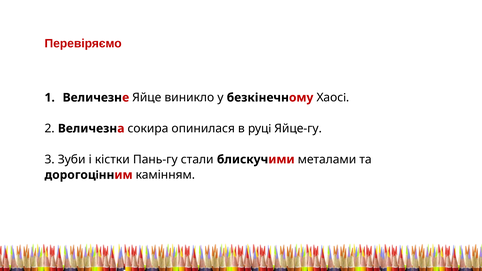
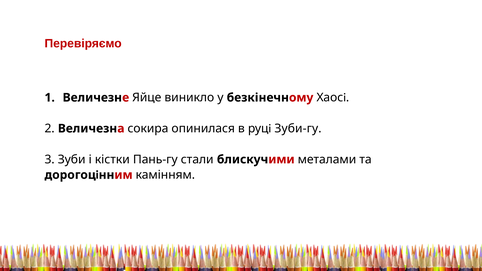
Яйце-гу: Яйце-гу -> Зуби-гу
